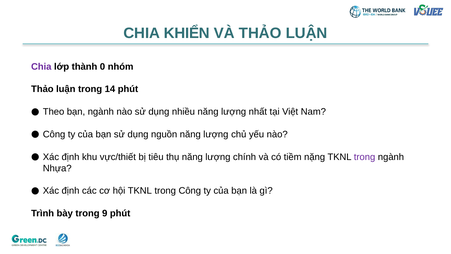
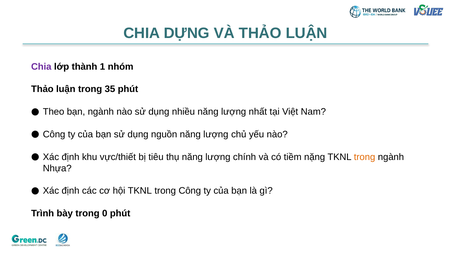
KHIỂN: KHIỂN -> DỰNG
0: 0 -> 1
14: 14 -> 35
trong at (365, 157) colour: purple -> orange
9: 9 -> 0
